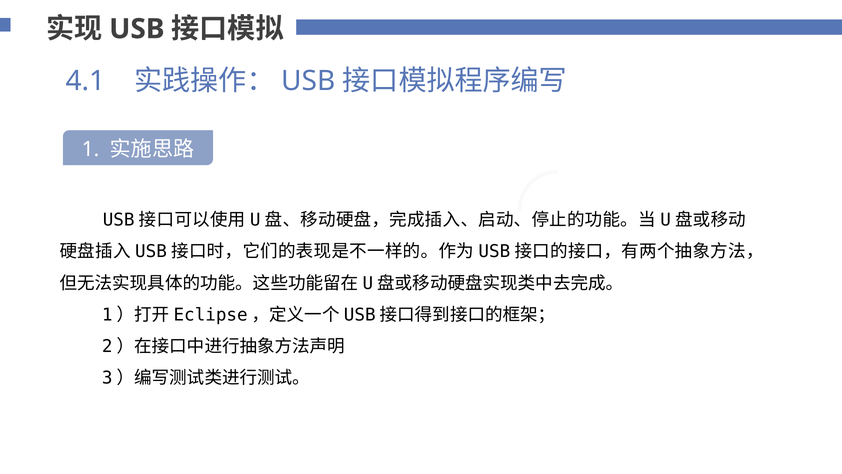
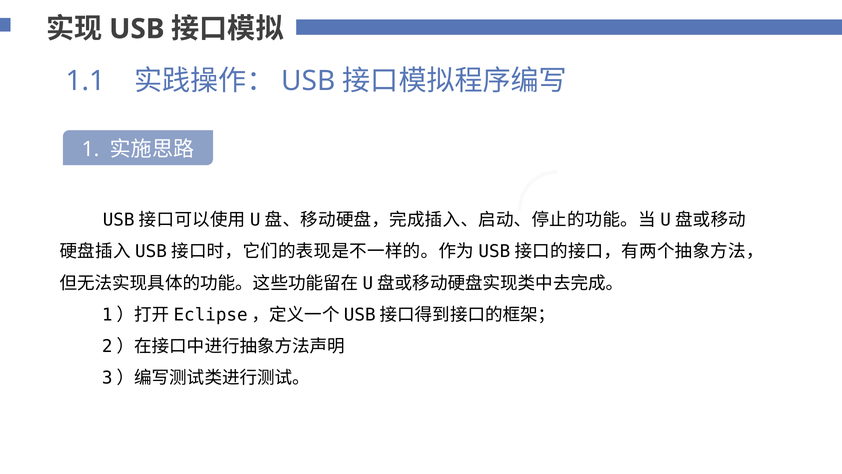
4.1: 4.1 -> 1.1
